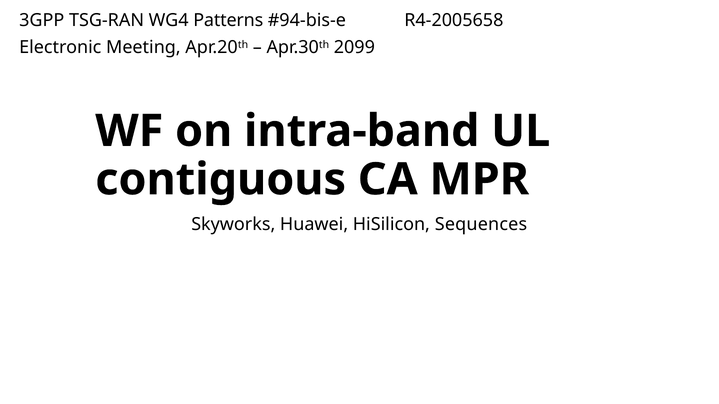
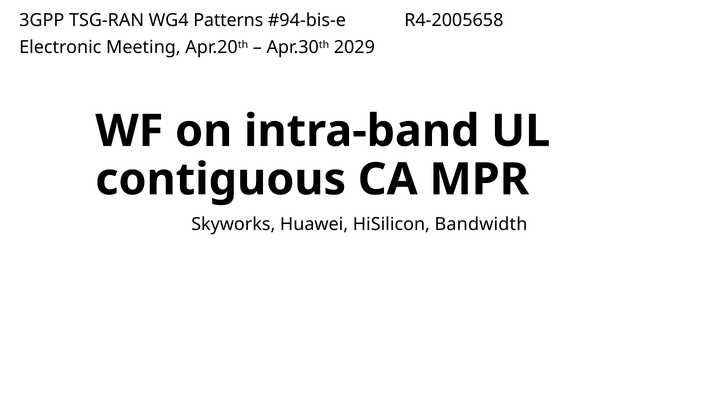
2099: 2099 -> 2029
Sequences: Sequences -> Bandwidth
